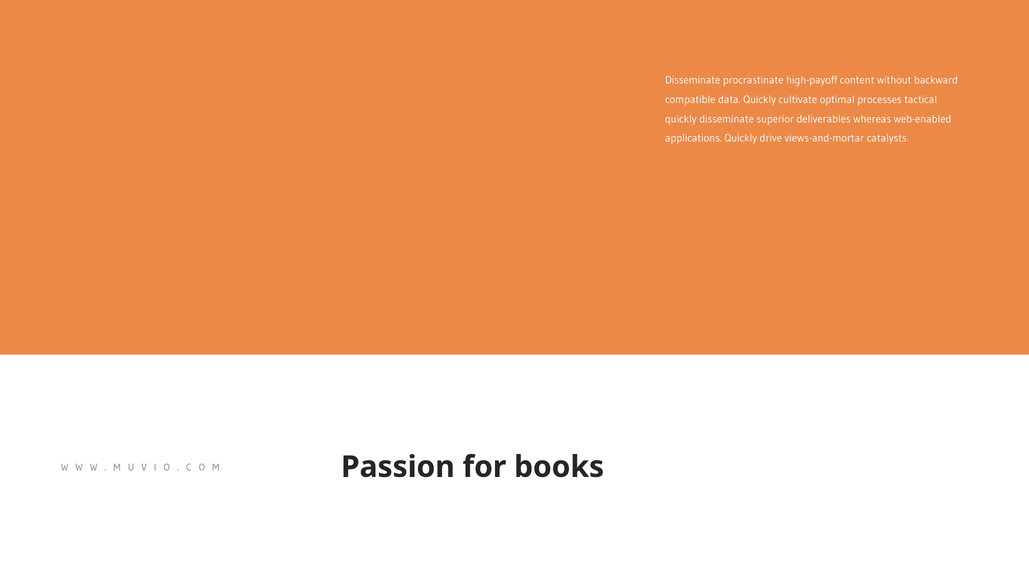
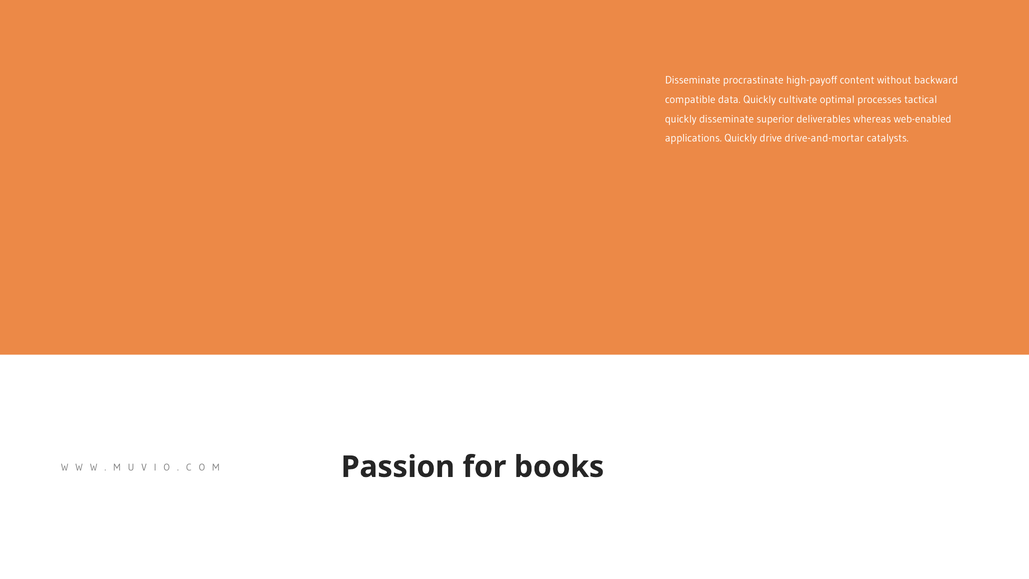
views-and-mortar: views-and-mortar -> drive-and-mortar
